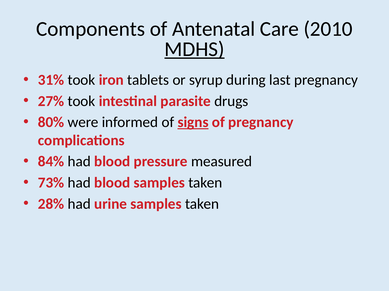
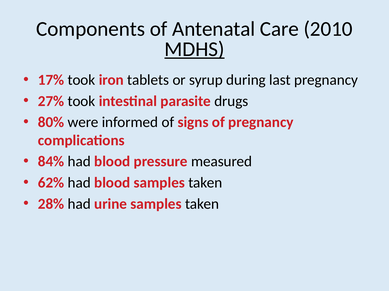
31%: 31% -> 17%
signs underline: present -> none
73%: 73% -> 62%
